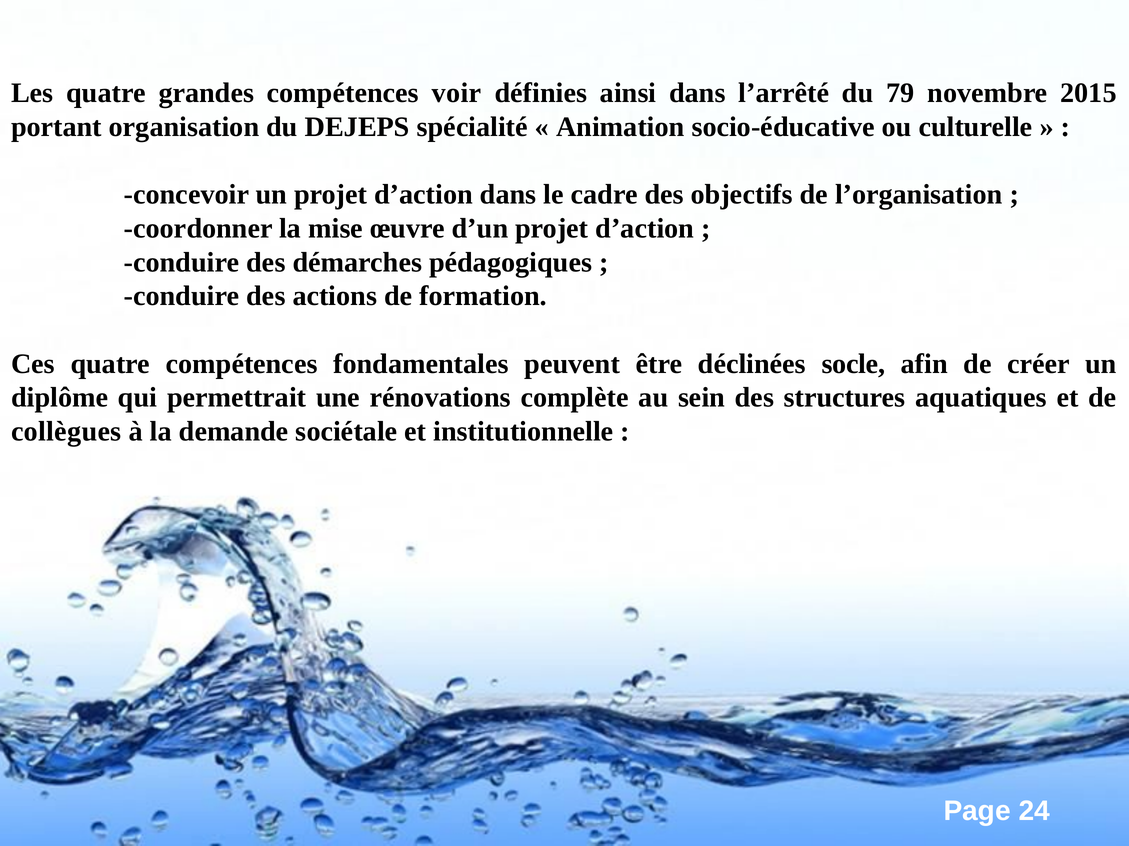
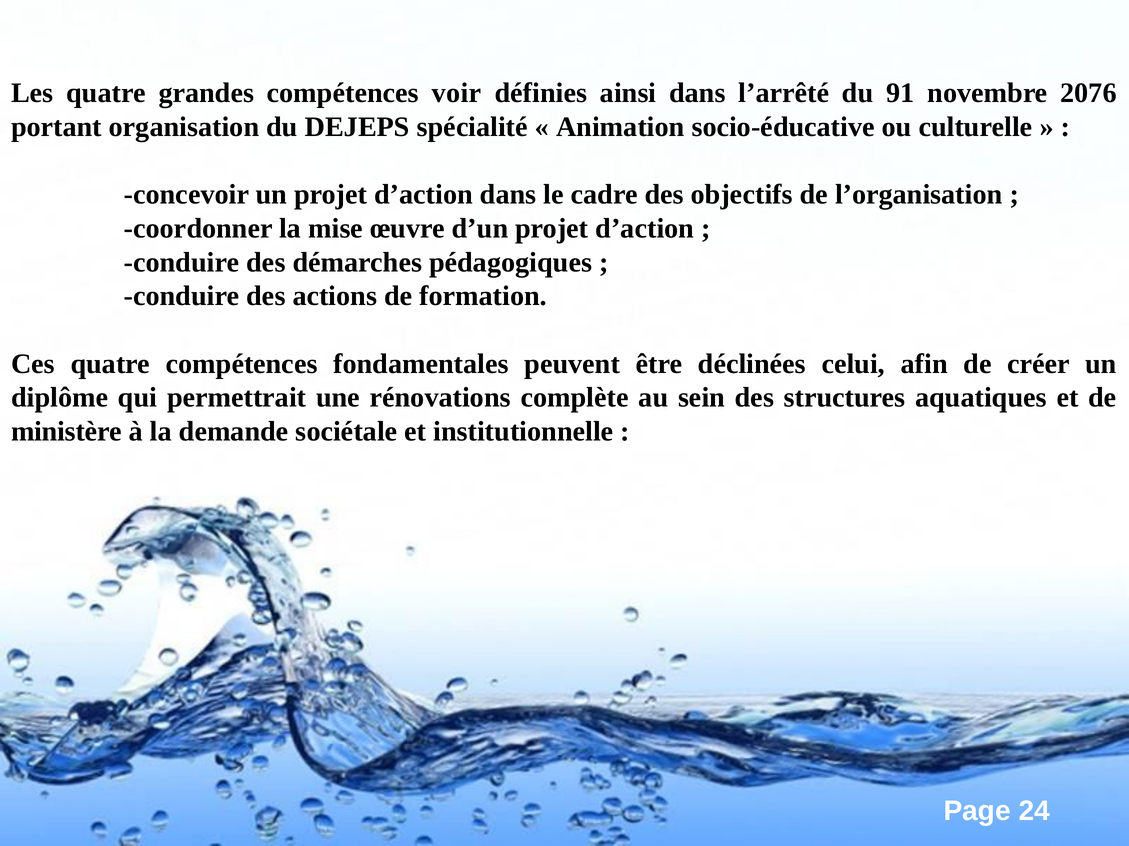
79: 79 -> 91
2015: 2015 -> 2076
socle: socle -> celui
collègues: collègues -> ministère
